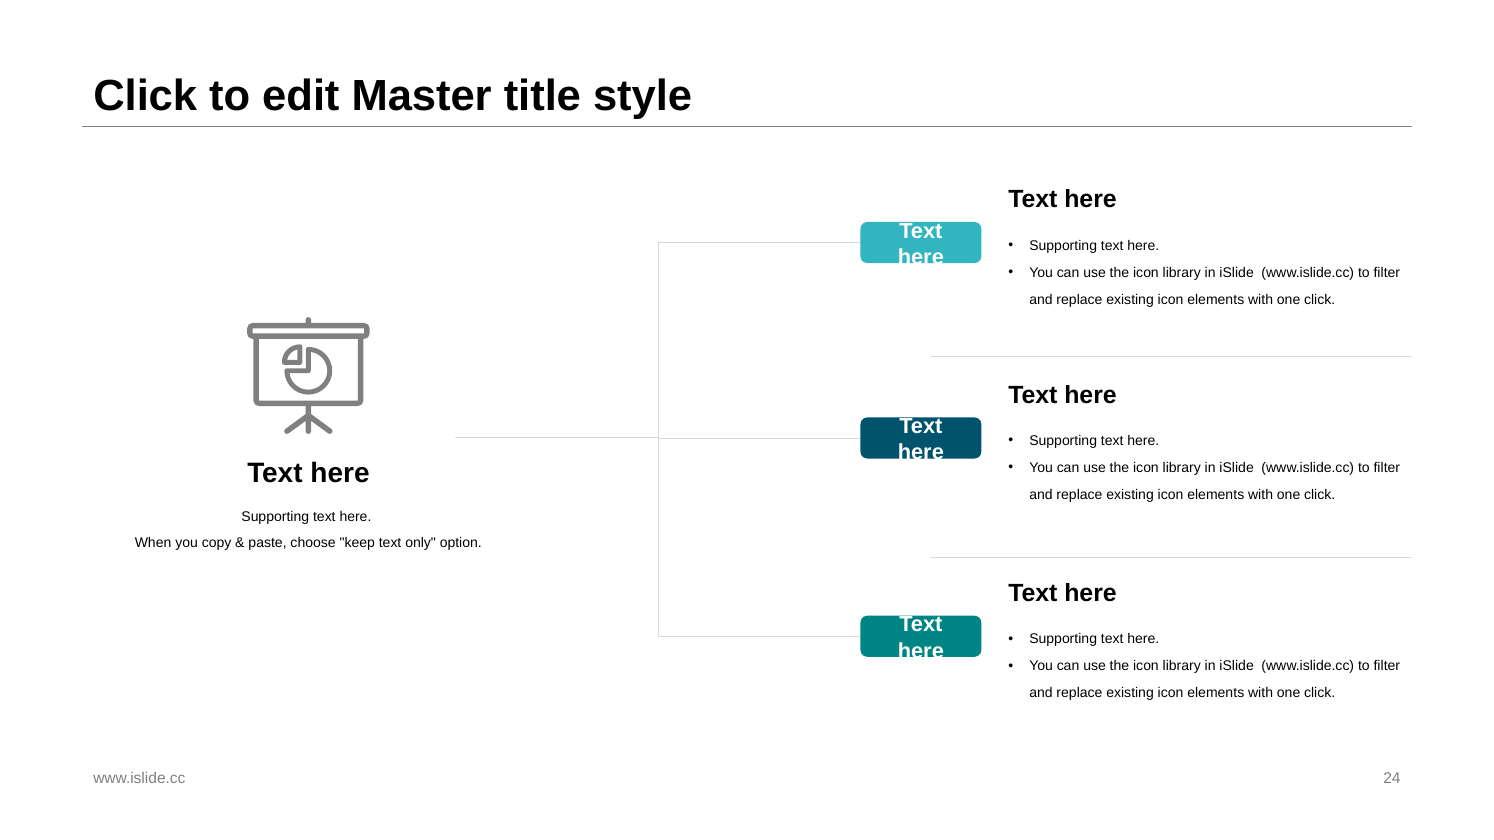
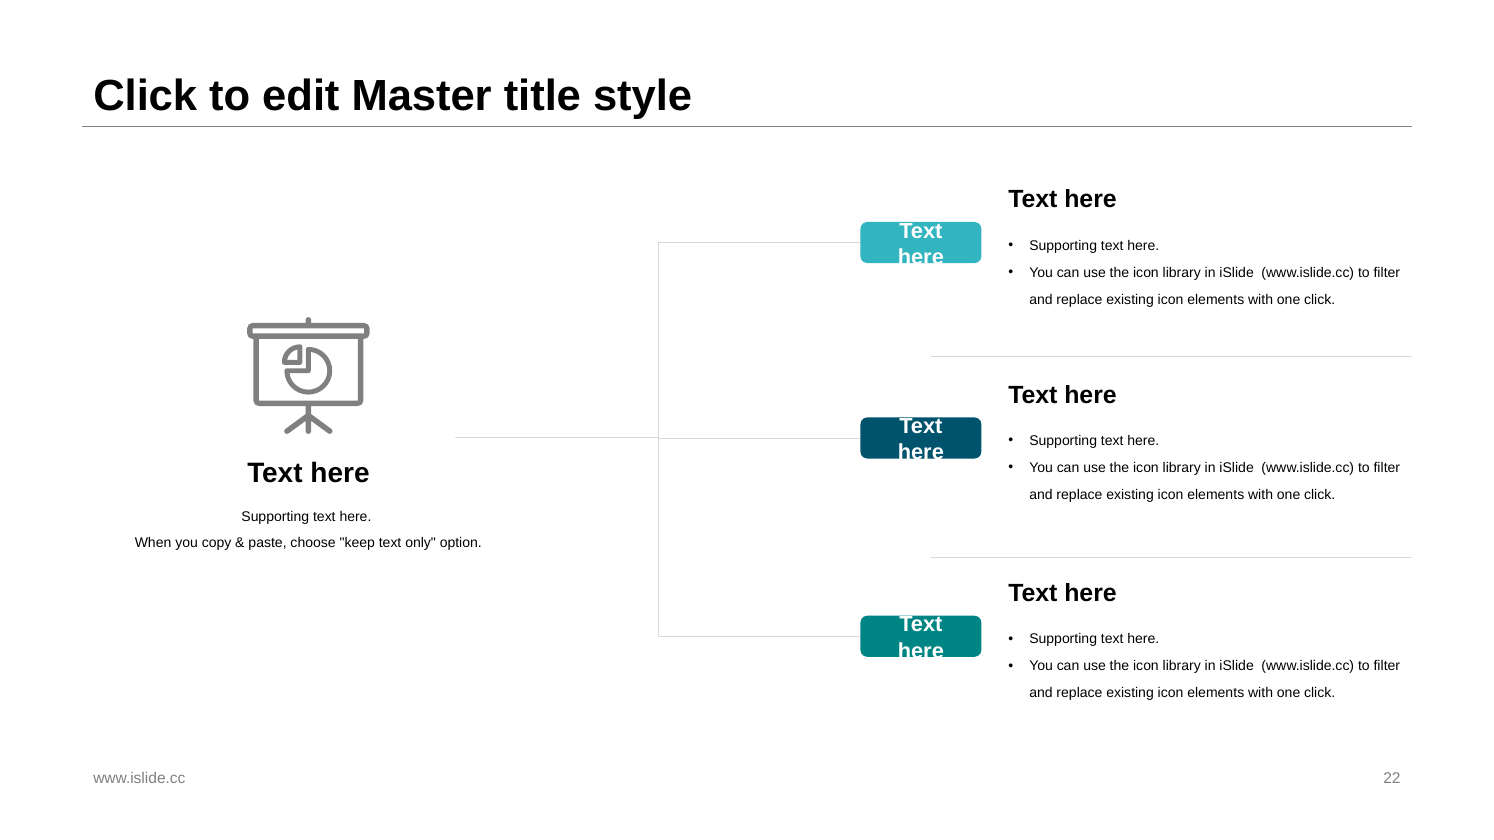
24: 24 -> 22
